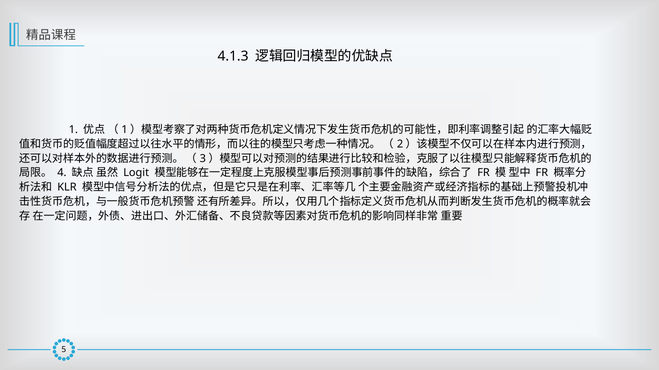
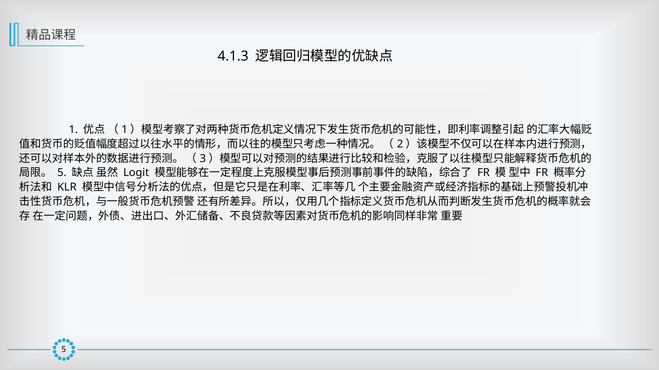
4 at (62, 173): 4 -> 5
